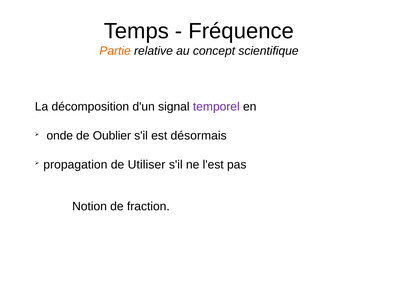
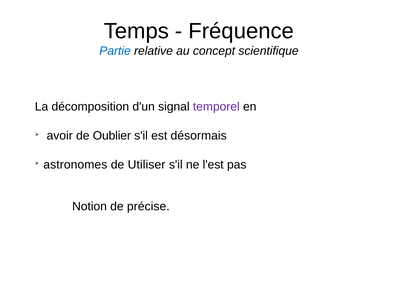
Partie colour: orange -> blue
onde: onde -> avoir
propagation: propagation -> astronomes
fraction: fraction -> précise
